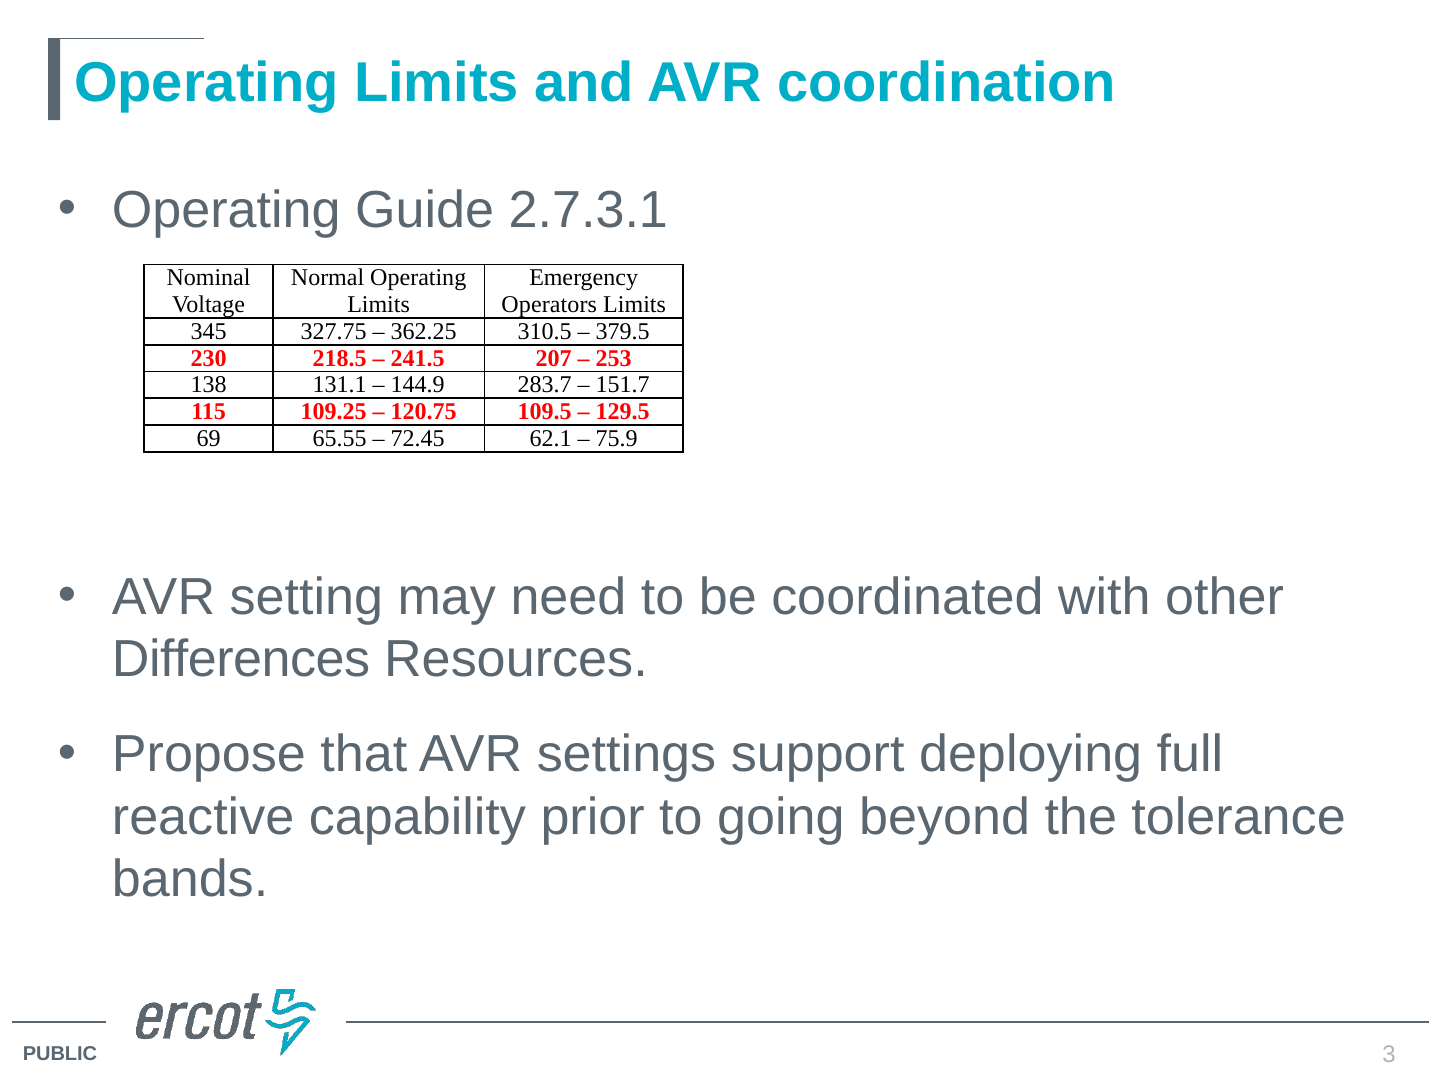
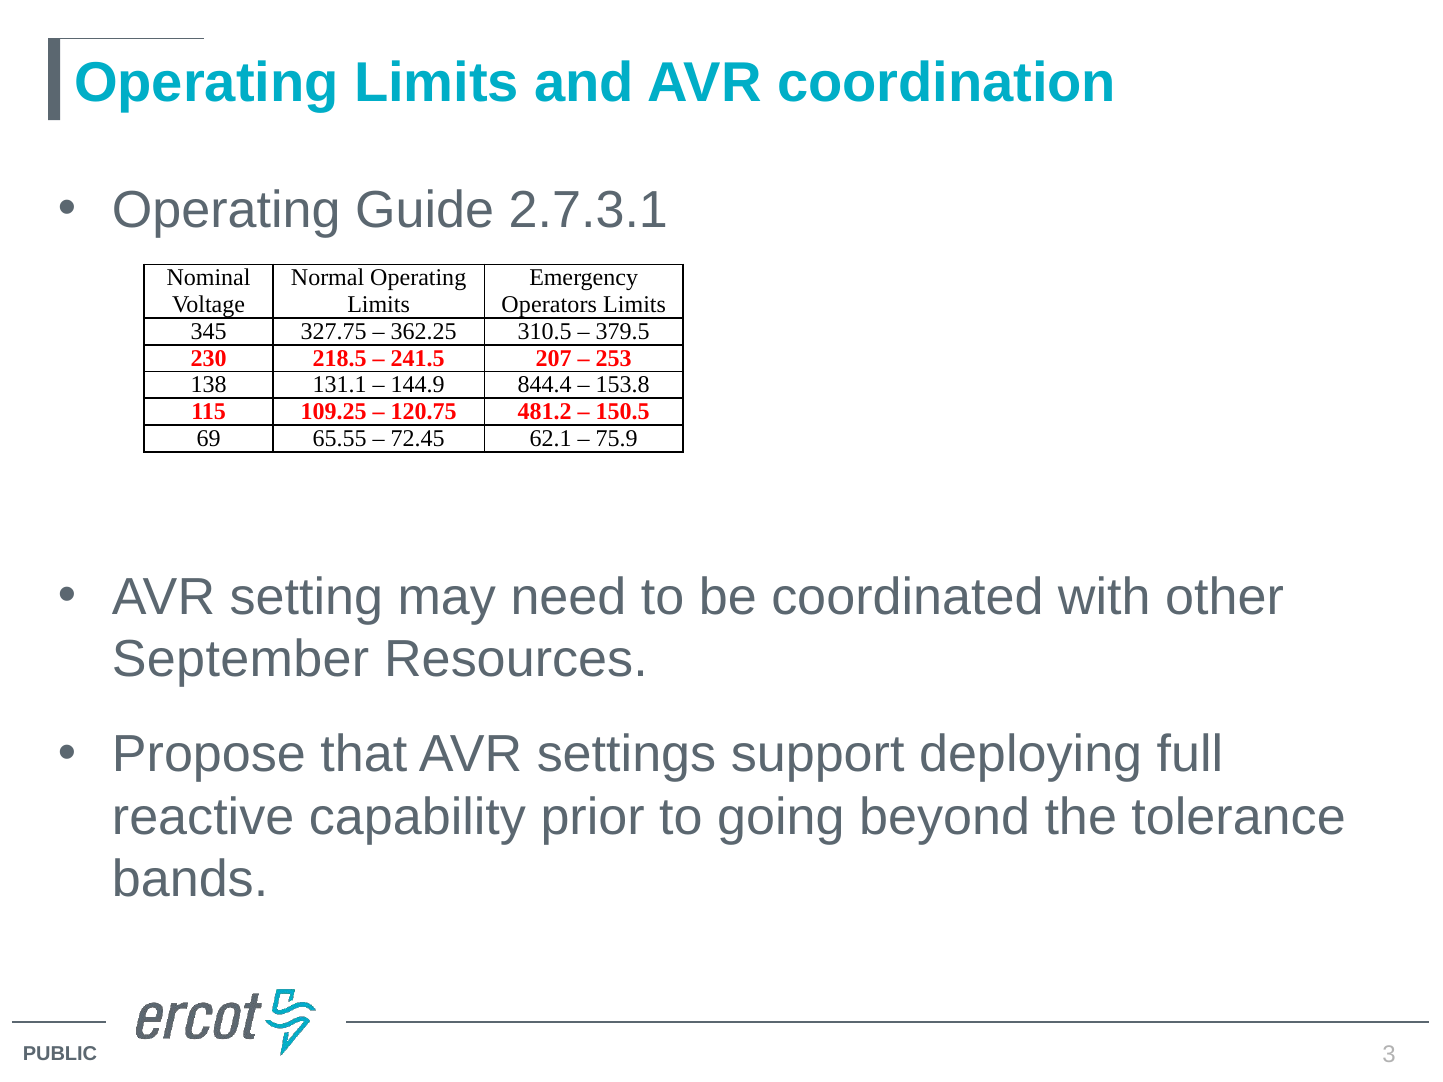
283.7: 283.7 -> 844.4
151.7: 151.7 -> 153.8
109.5: 109.5 -> 481.2
129.5: 129.5 -> 150.5
Differences: Differences -> September
